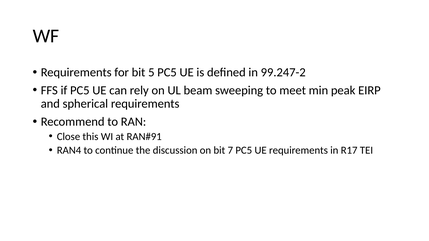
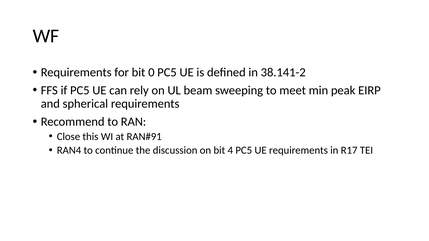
5: 5 -> 0
99.247-2: 99.247-2 -> 38.141-2
7: 7 -> 4
